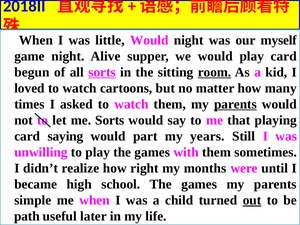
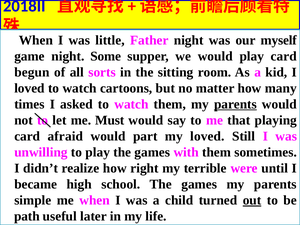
little Would: Would -> Father
Alive: Alive -> Some
sorts at (102, 72) underline: present -> none
room underline: present -> none
me Sorts: Sorts -> Must
saying: saying -> afraid
my years: years -> loved
months: months -> terrible
